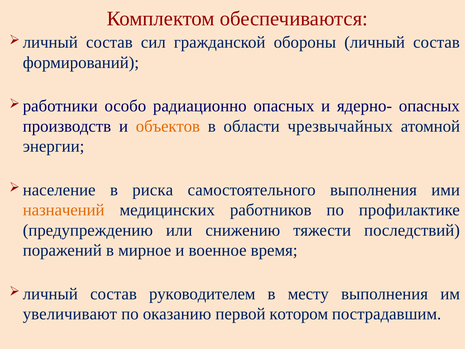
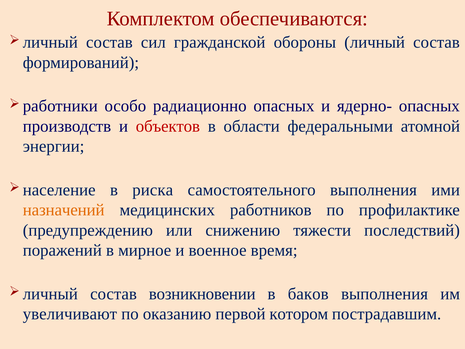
объектов colour: orange -> red
чрезвычайных: чрезвычайных -> федеральными
руководителем: руководителем -> возникновении
месту: месту -> баков
